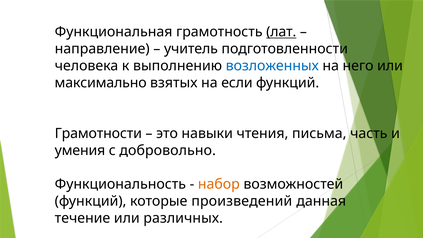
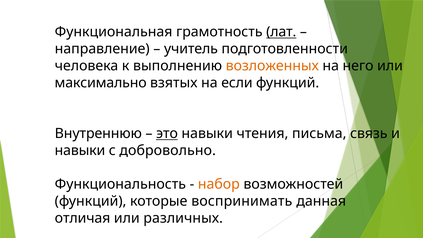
возложенных colour: blue -> orange
Грамотности: Грамотности -> Внутреннюю
это underline: none -> present
часть: часть -> связь
умения at (80, 150): умения -> навыки
произведений: произведений -> воспринимать
течение: течение -> отличая
